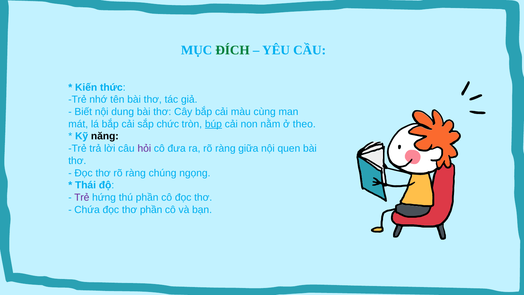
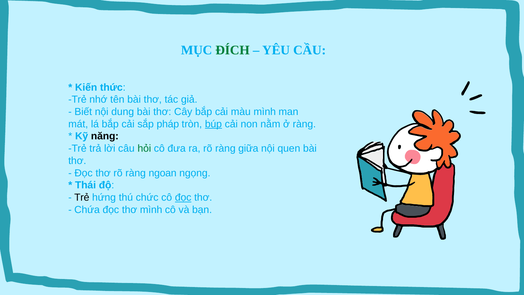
màu cùng: cùng -> mình
chức: chức -> pháp
ở theo: theo -> ràng
hỏi colour: purple -> green
chúng: chúng -> ngoan
Trẻ at (82, 197) colour: purple -> black
thú phần: phần -> chức
đọc at (183, 197) underline: none -> present
thơ phần: phần -> mình
